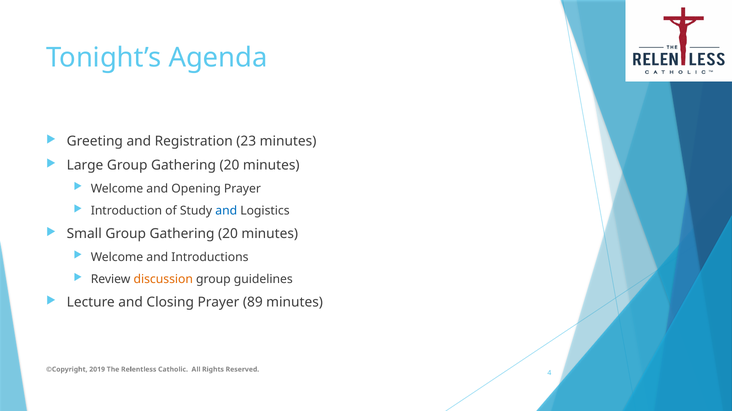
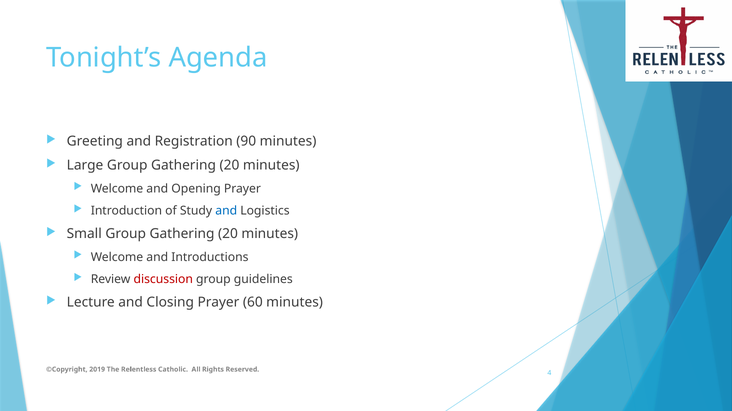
23: 23 -> 90
discussion colour: orange -> red
89: 89 -> 60
